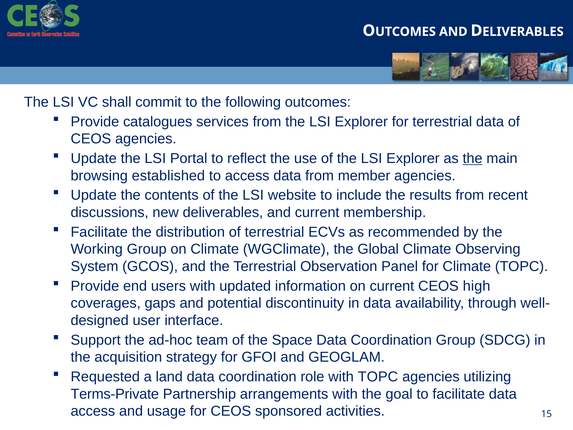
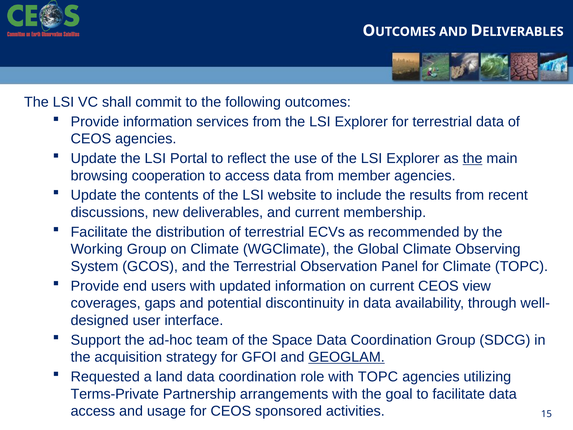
Provide catalogues: catalogues -> information
established: established -> cooperation
high: high -> view
GEOGLAM underline: none -> present
